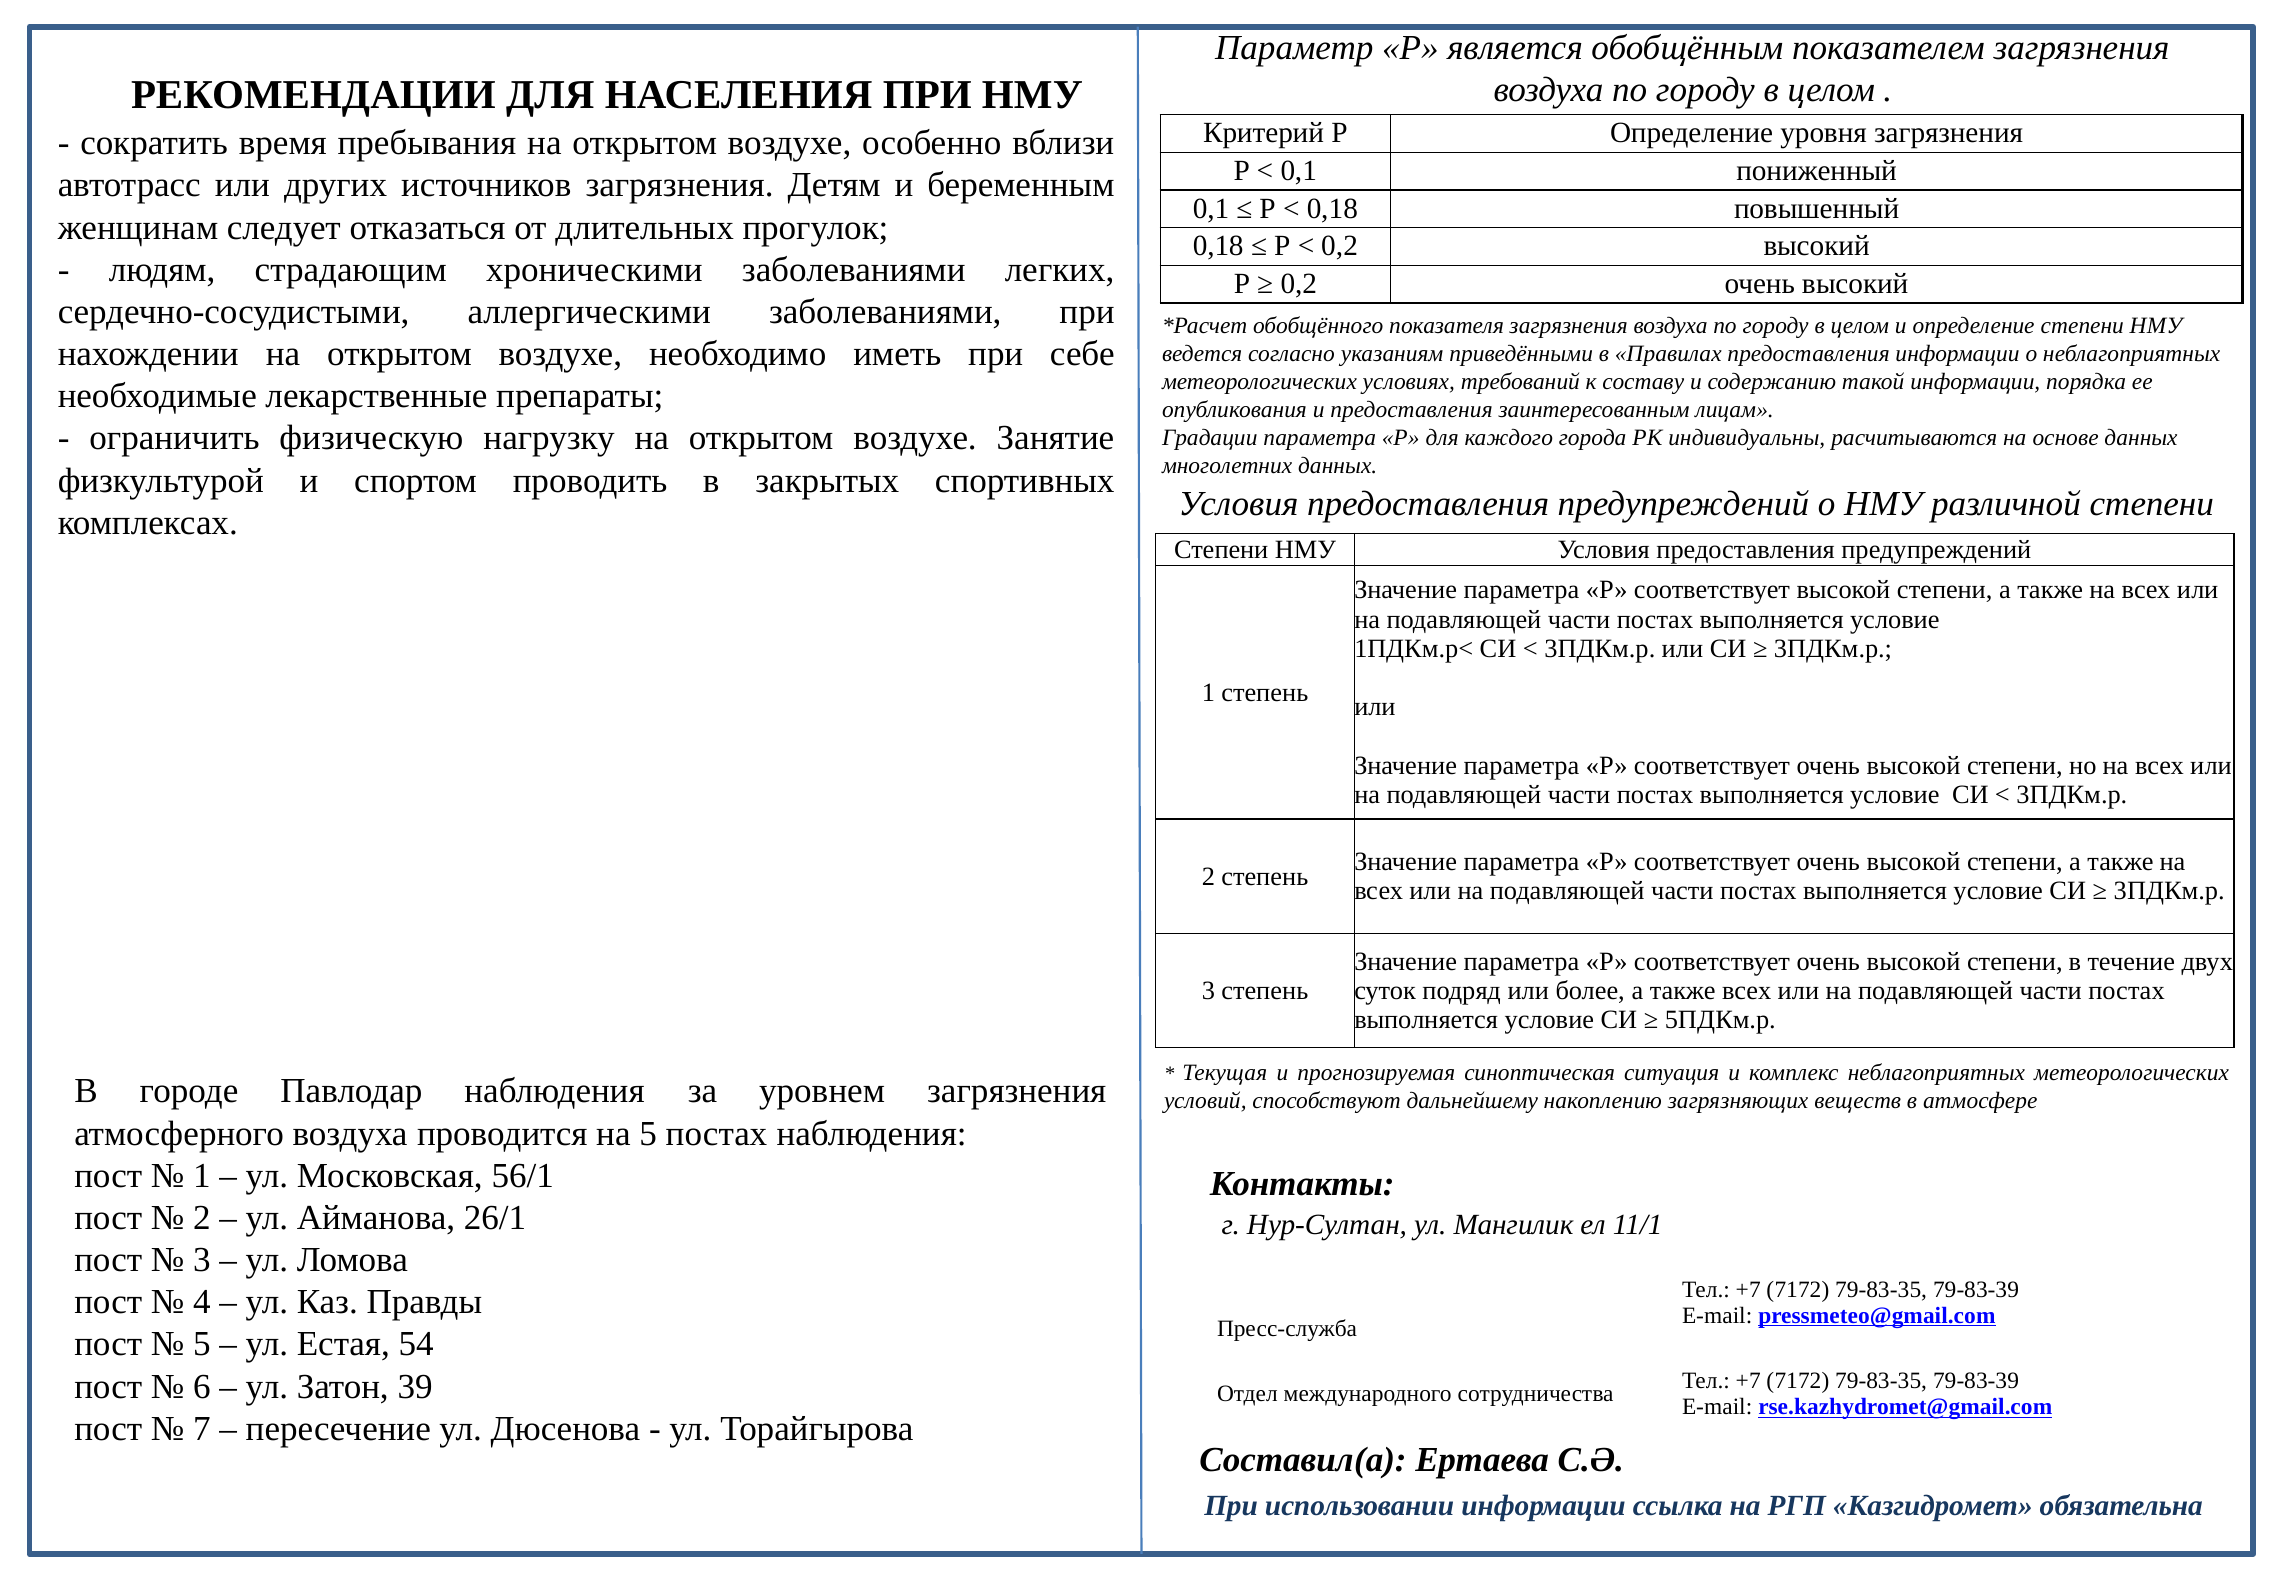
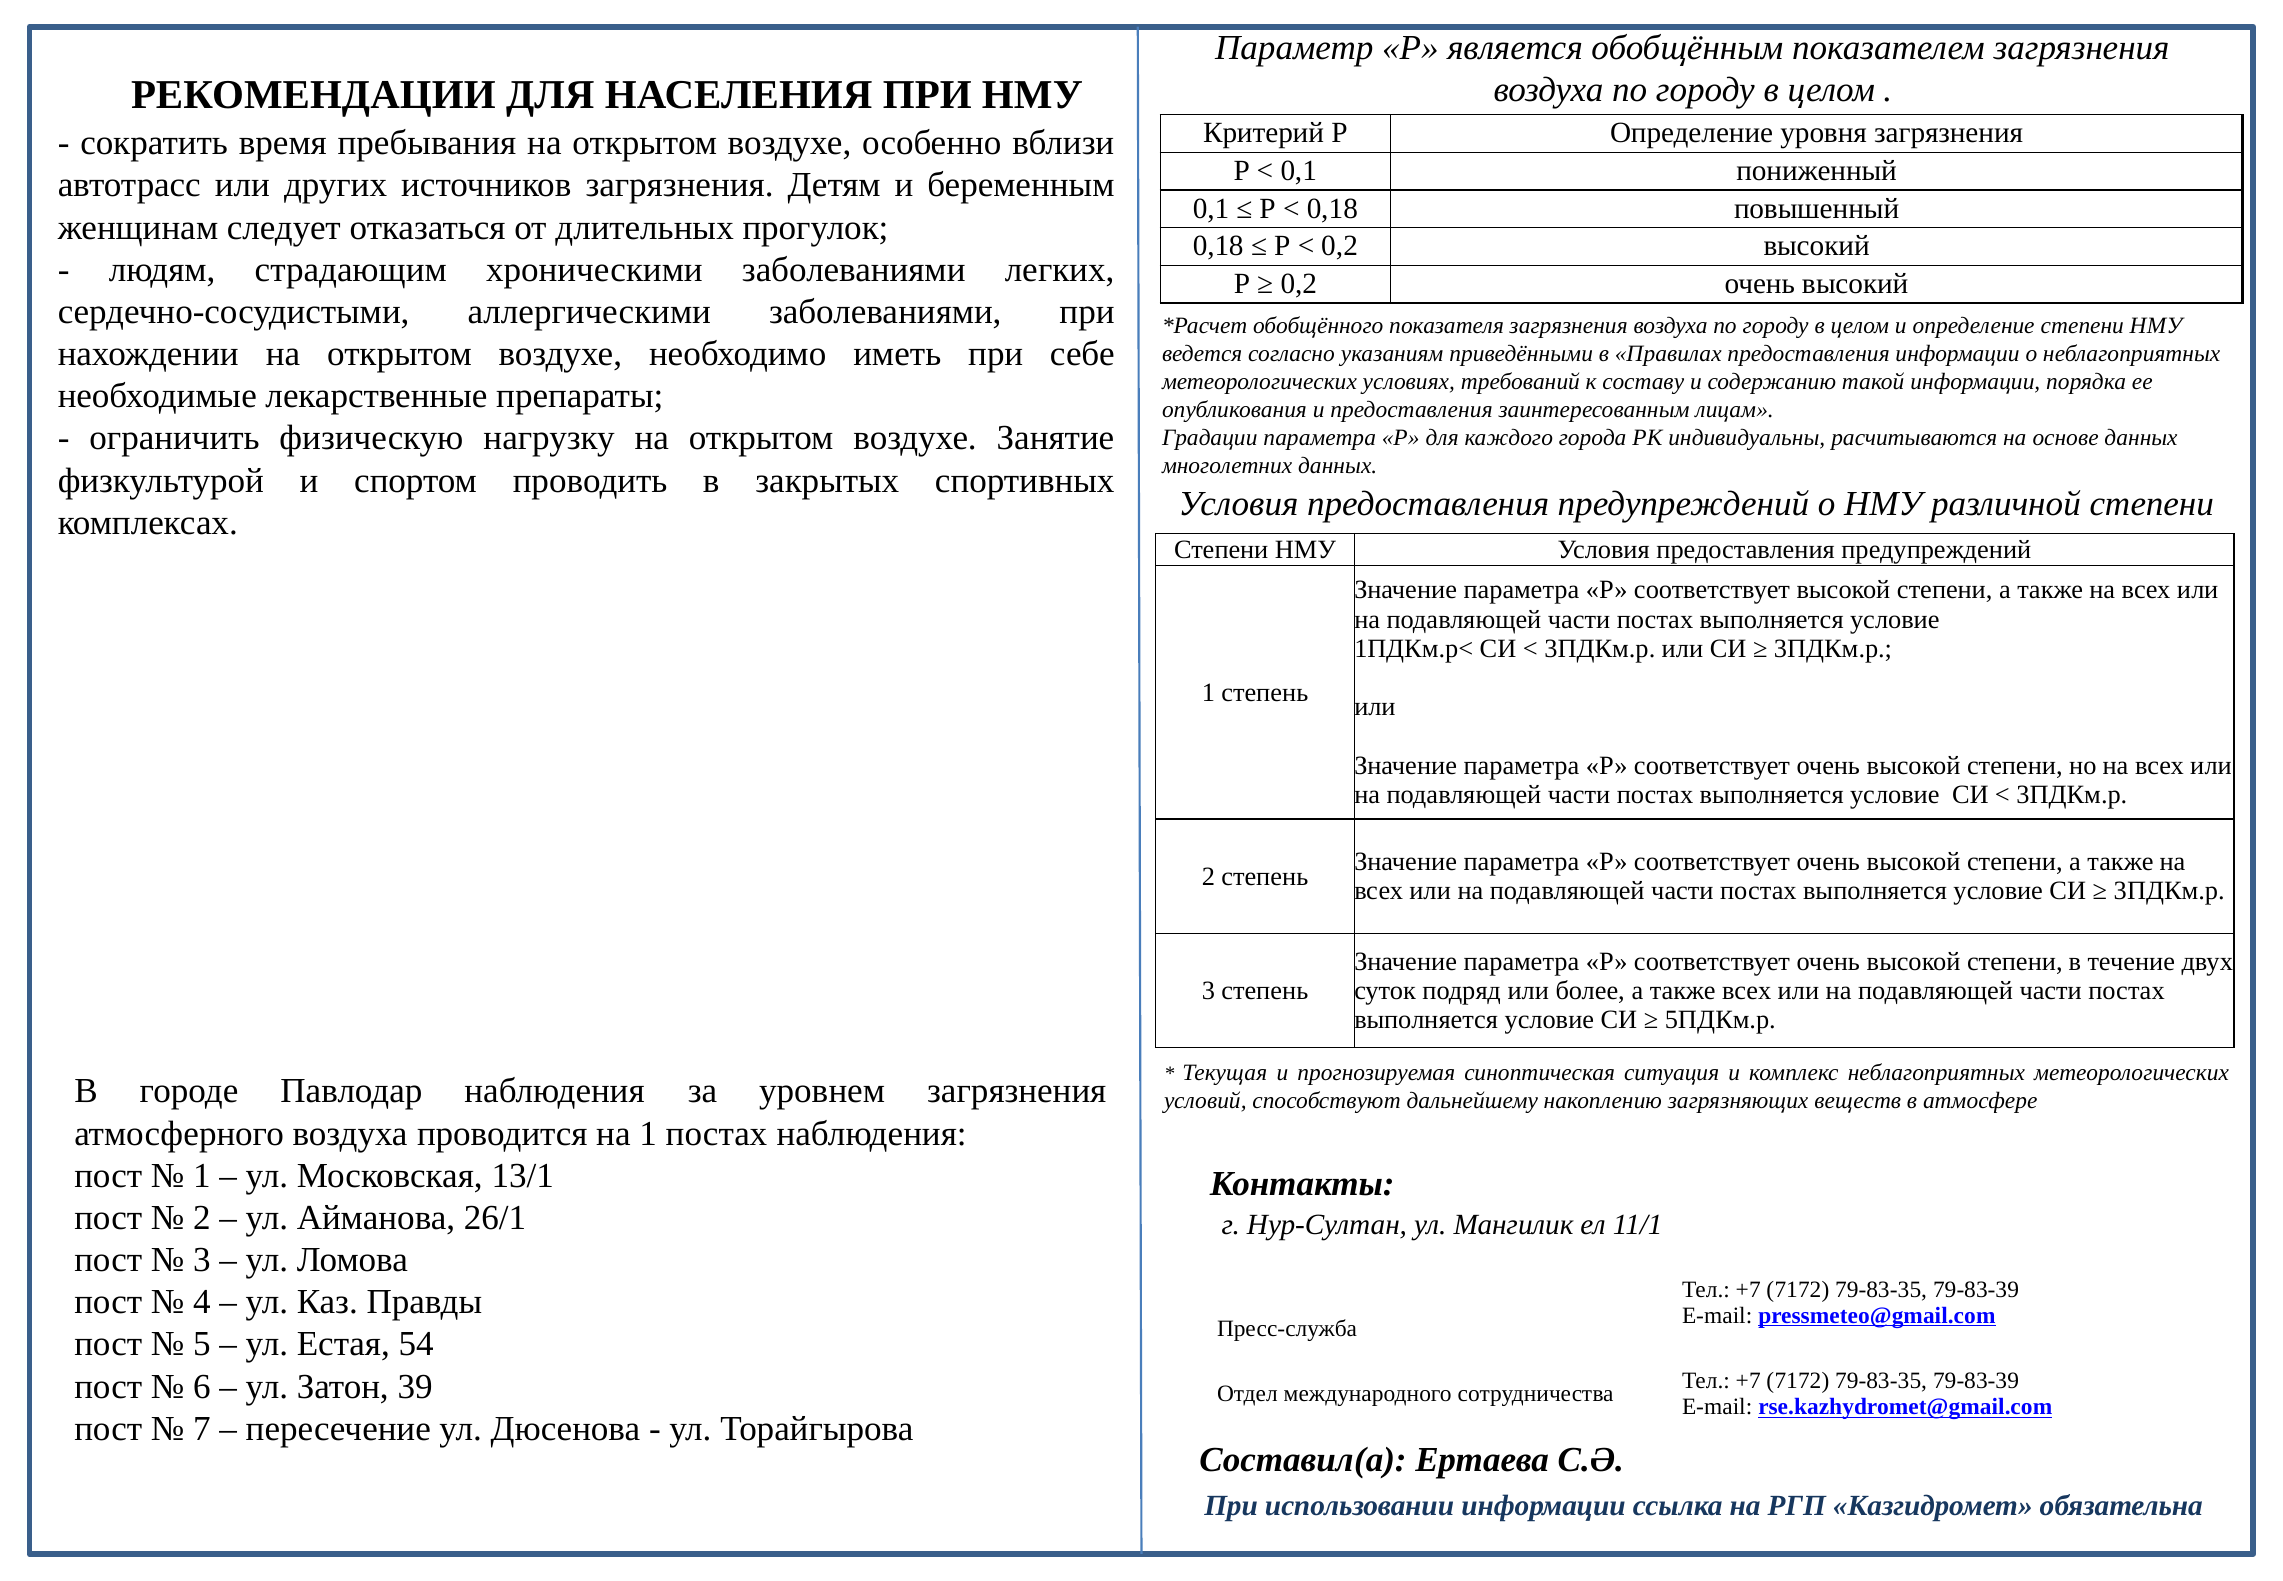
на 5: 5 -> 1
56/1: 56/1 -> 13/1
